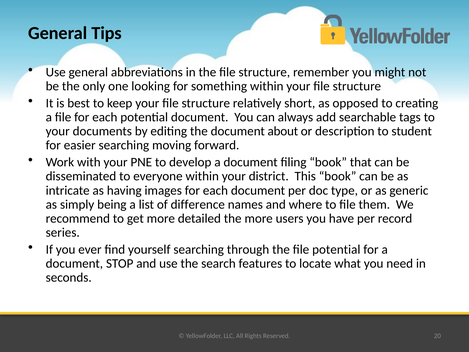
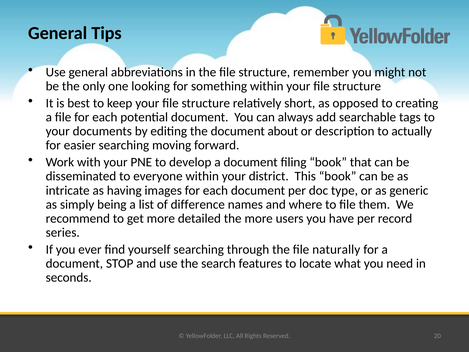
student: student -> actually
file potential: potential -> naturally
